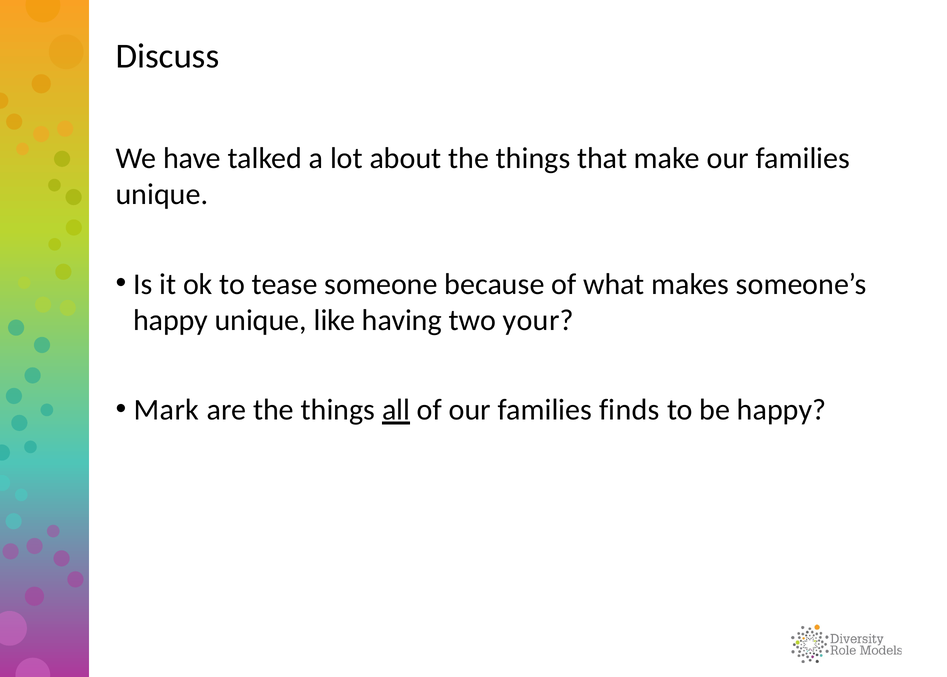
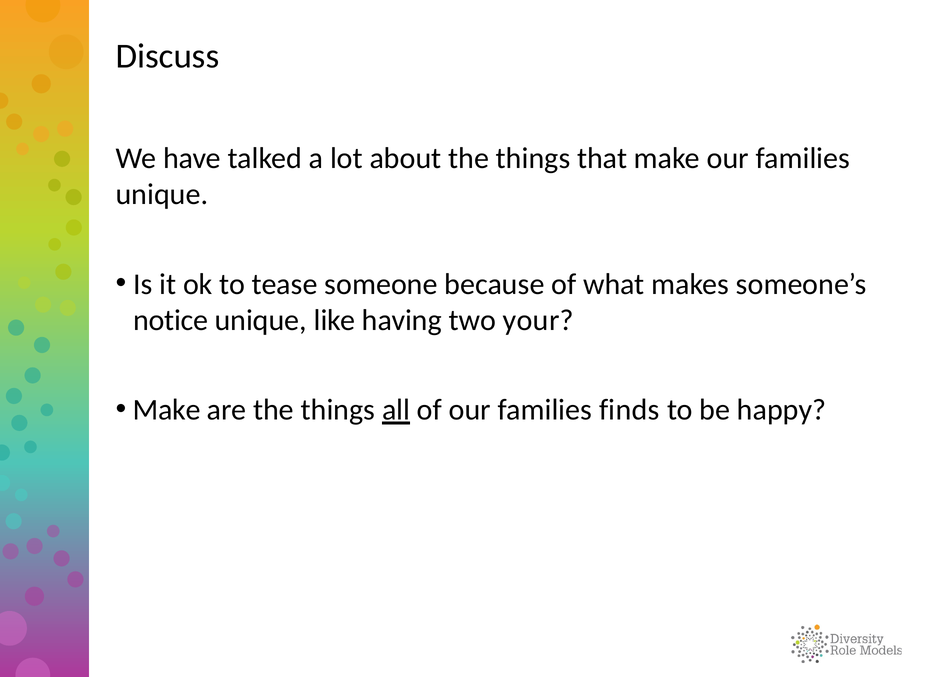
happy at (171, 320): happy -> notice
Mark at (167, 410): Mark -> Make
